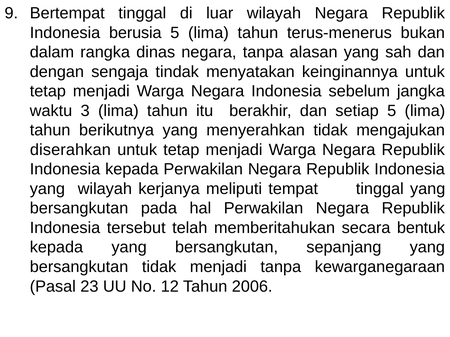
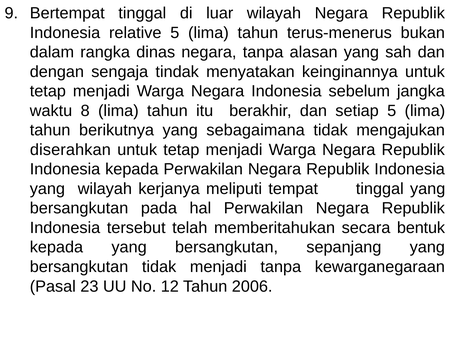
berusia: berusia -> relative
3: 3 -> 8
menyerahkan: menyerahkan -> sebagaimana
